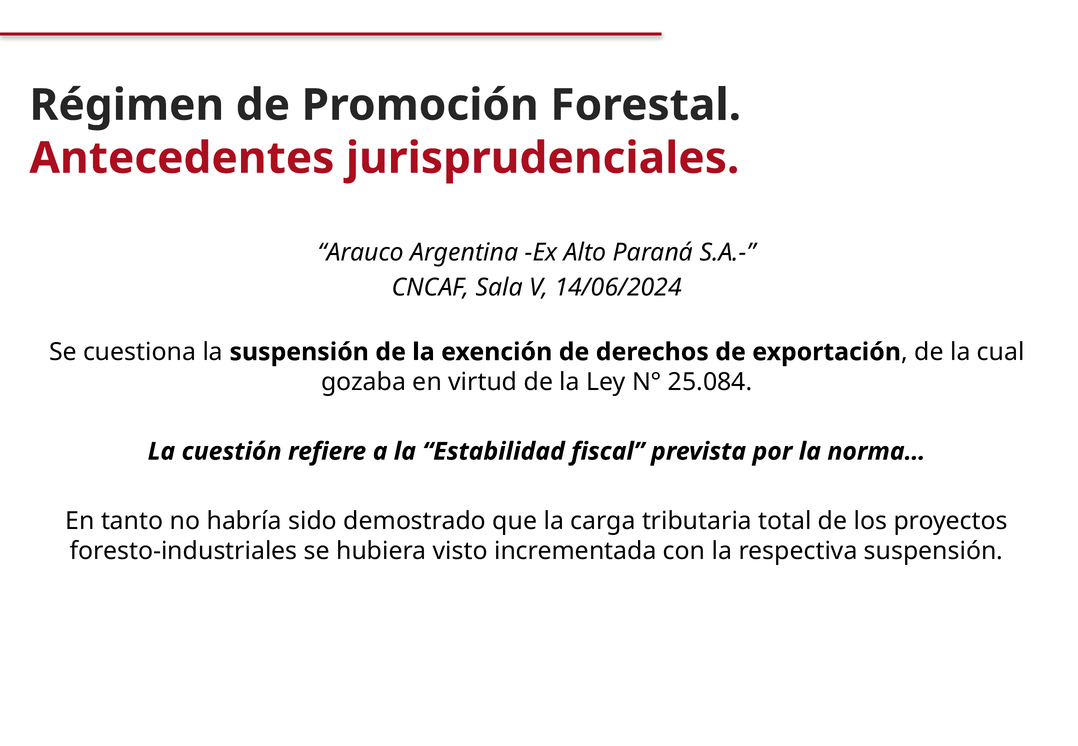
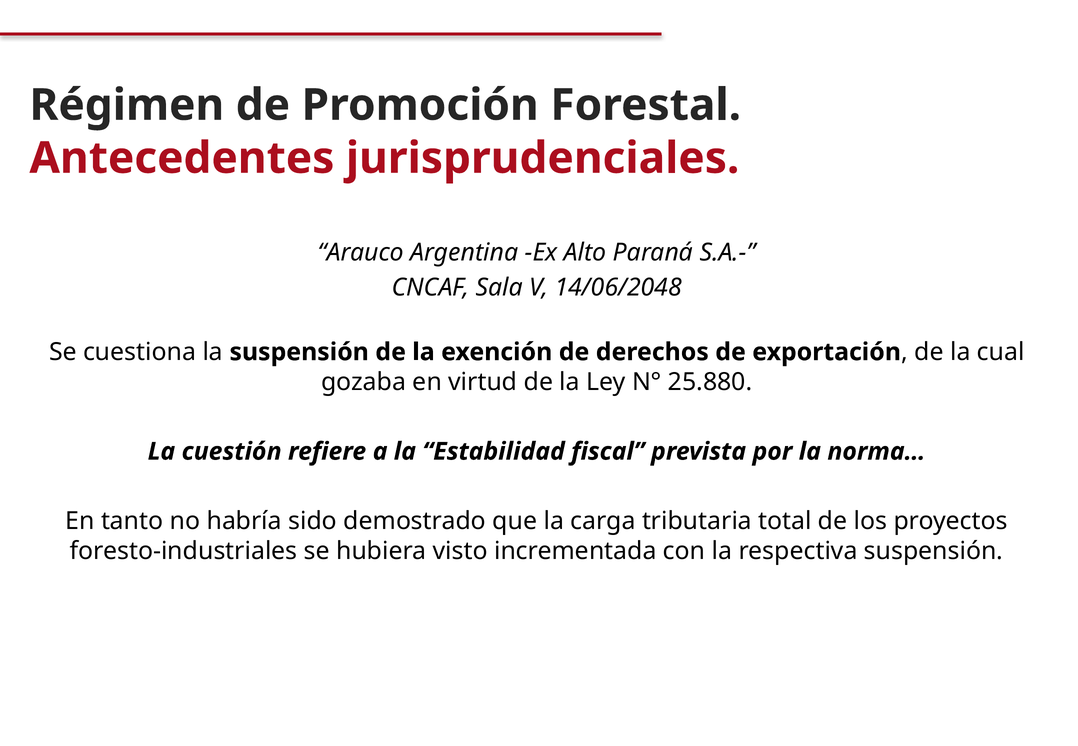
14/06/2024: 14/06/2024 -> 14/06/2048
25.084: 25.084 -> 25.880
